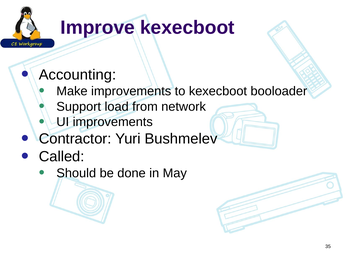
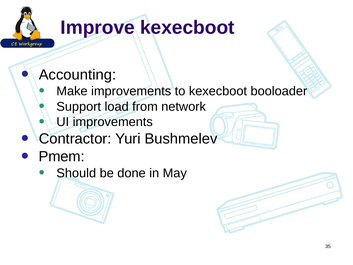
Called: Called -> Pmem
